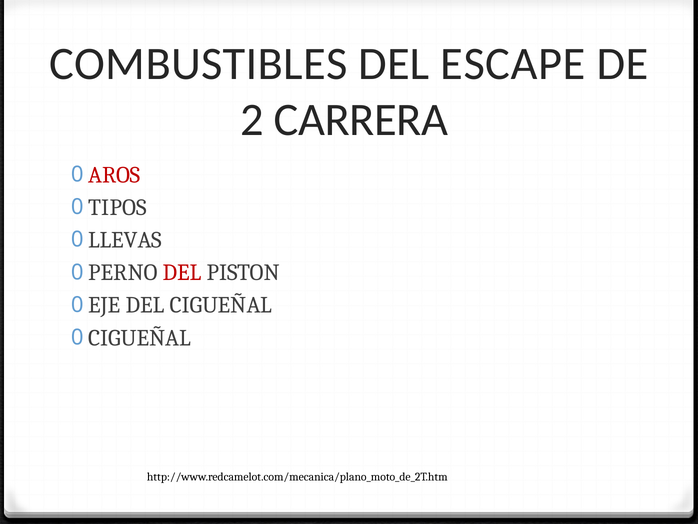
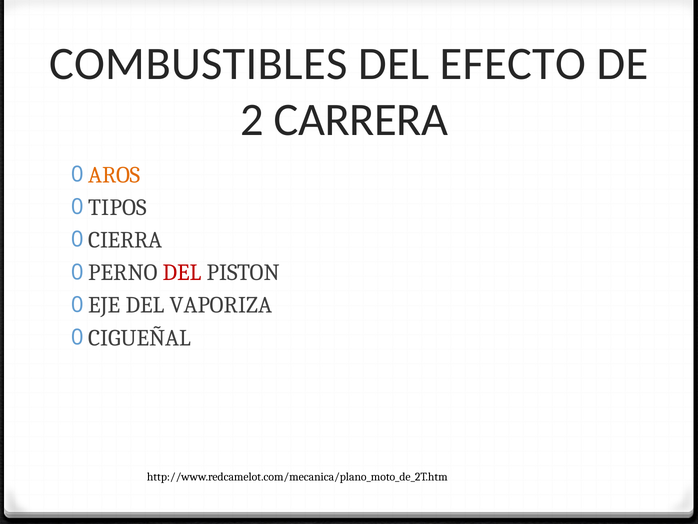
ESCAPE: ESCAPE -> EFECTO
AROS colour: red -> orange
LLEVAS: LLEVAS -> CIERRA
DEL CIGUEÑAL: CIGUEÑAL -> VAPORIZA
